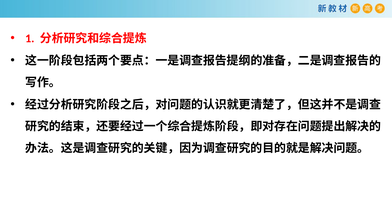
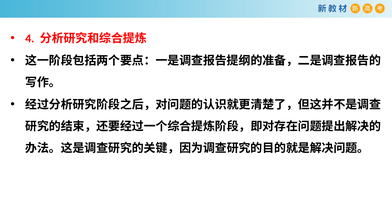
1: 1 -> 4
